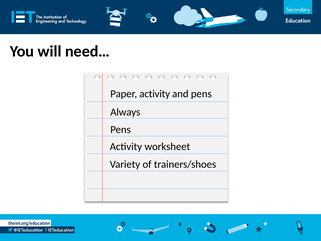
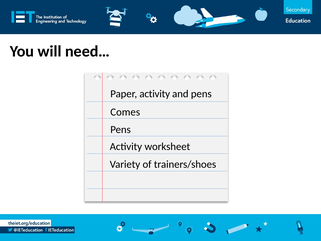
Always: Always -> Comes
